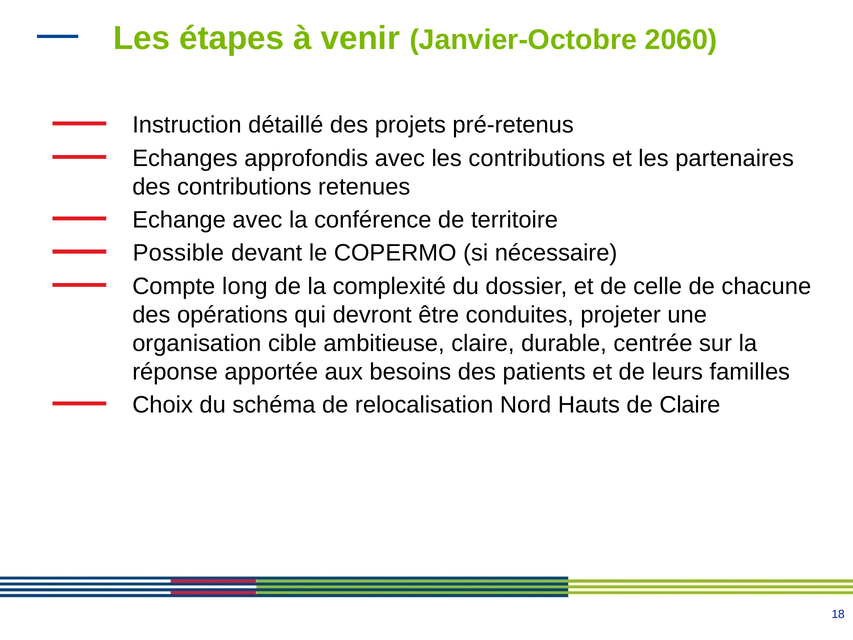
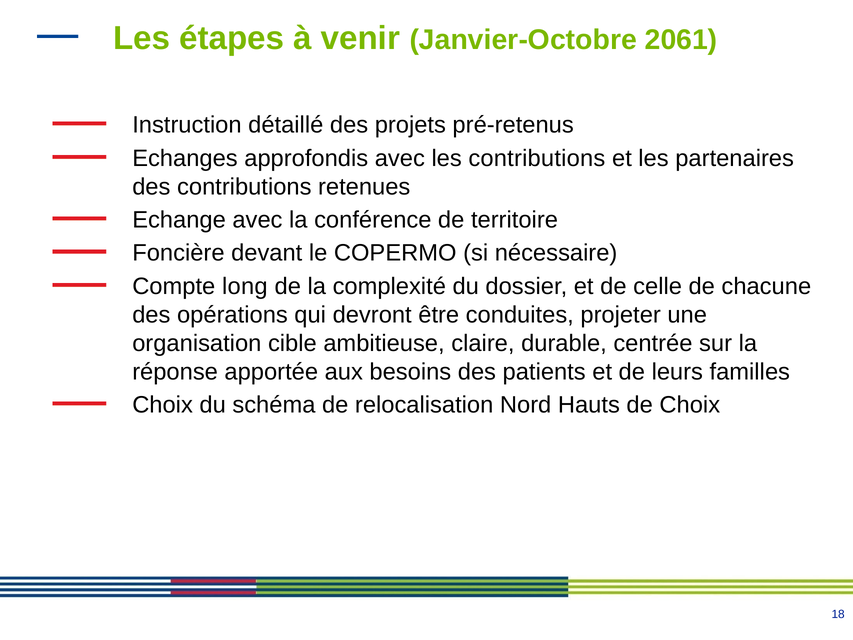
2060: 2060 -> 2061
Possible: Possible -> Foncière
de Claire: Claire -> Choix
